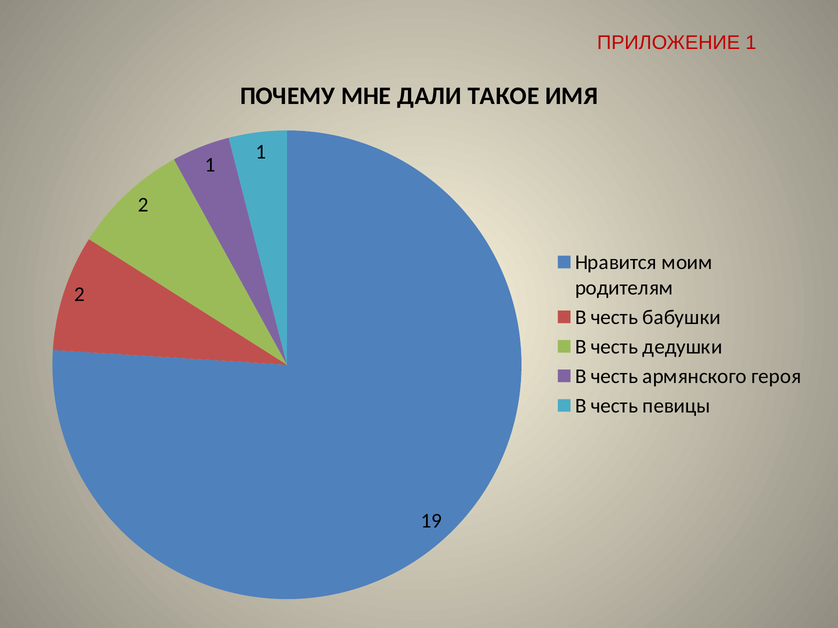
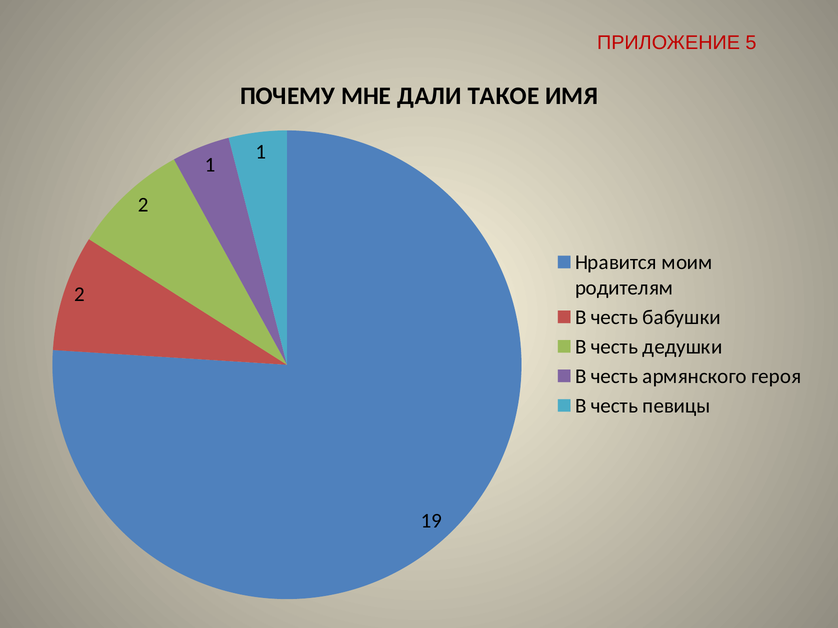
ПРИЛОЖЕНИЕ 1: 1 -> 5
